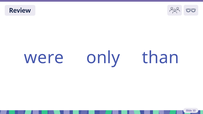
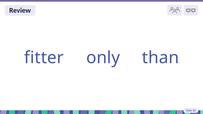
were: were -> fitter
